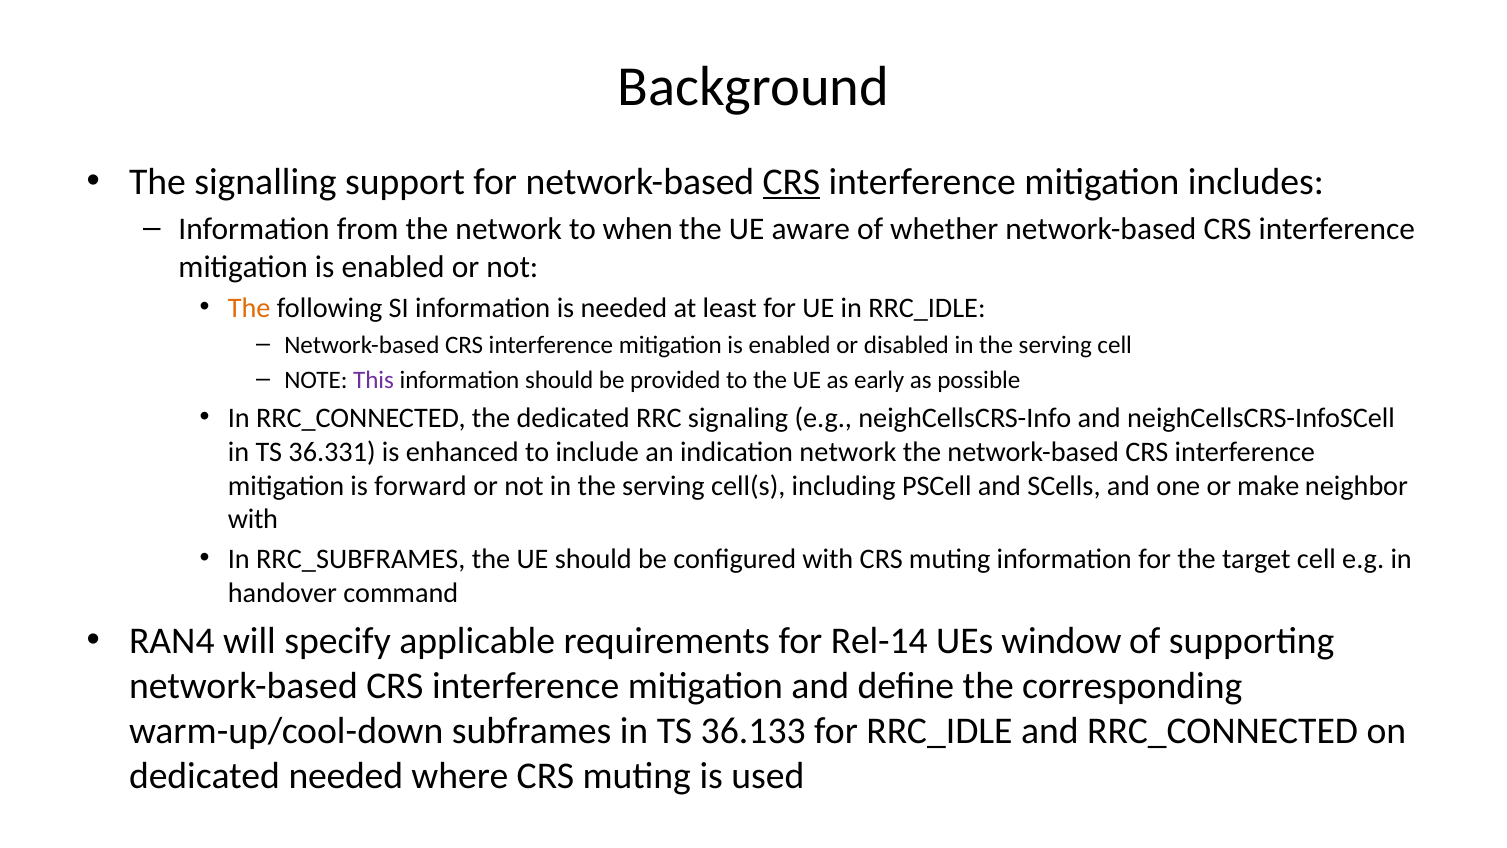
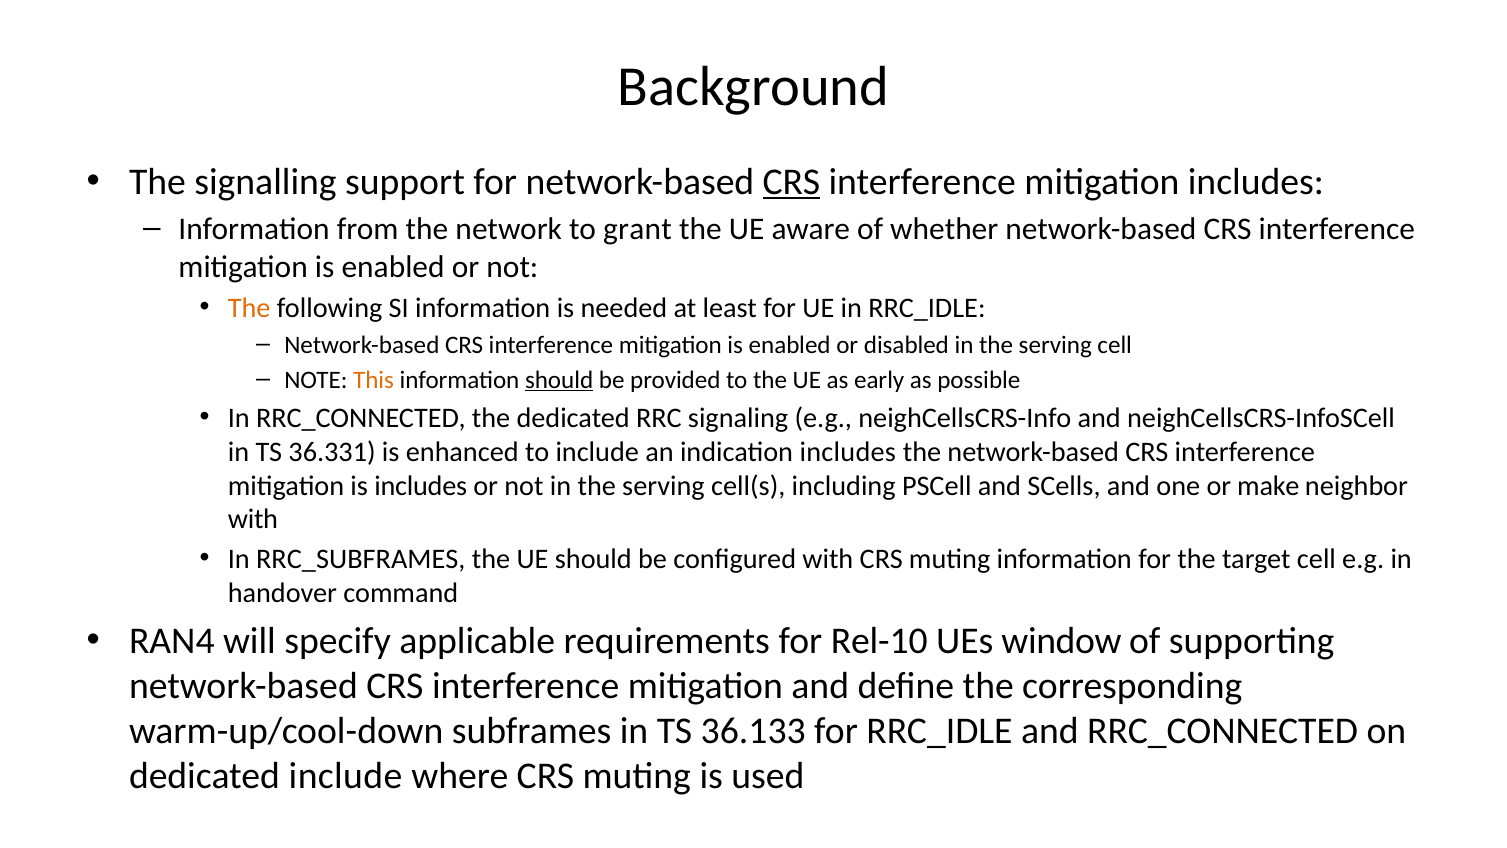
when: when -> grant
This colour: purple -> orange
should at (559, 380) underline: none -> present
indication network: network -> includes
is forward: forward -> includes
Rel-14: Rel-14 -> Rel-10
dedicated needed: needed -> include
